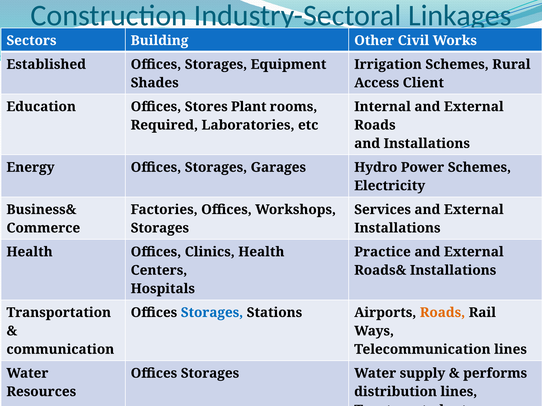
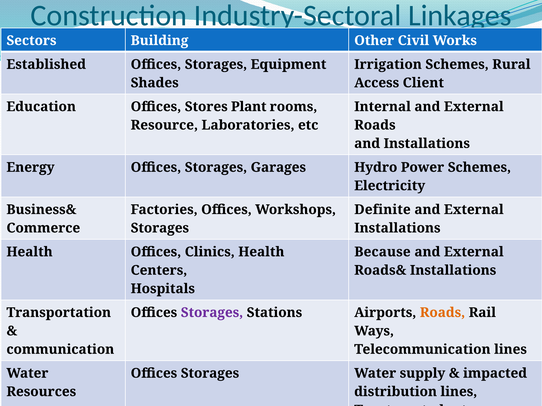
Required: Required -> Resource
Services: Services -> Definite
Practice: Practice -> Because
Storages at (212, 313) colour: blue -> purple
performs: performs -> impacted
